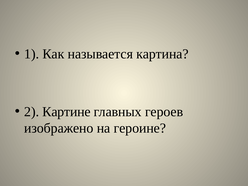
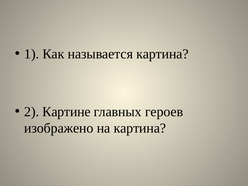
на героине: героине -> картина
